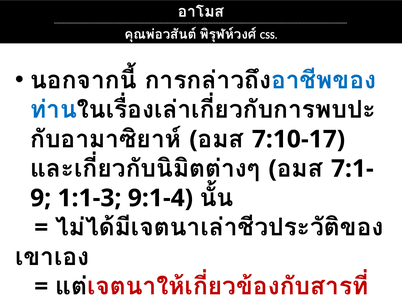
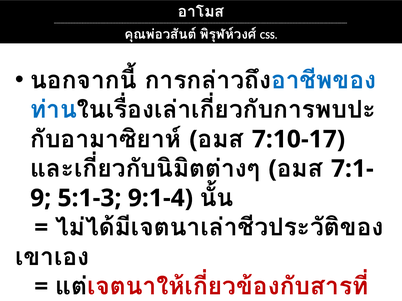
1:1-3: 1:1-3 -> 5:1-3
